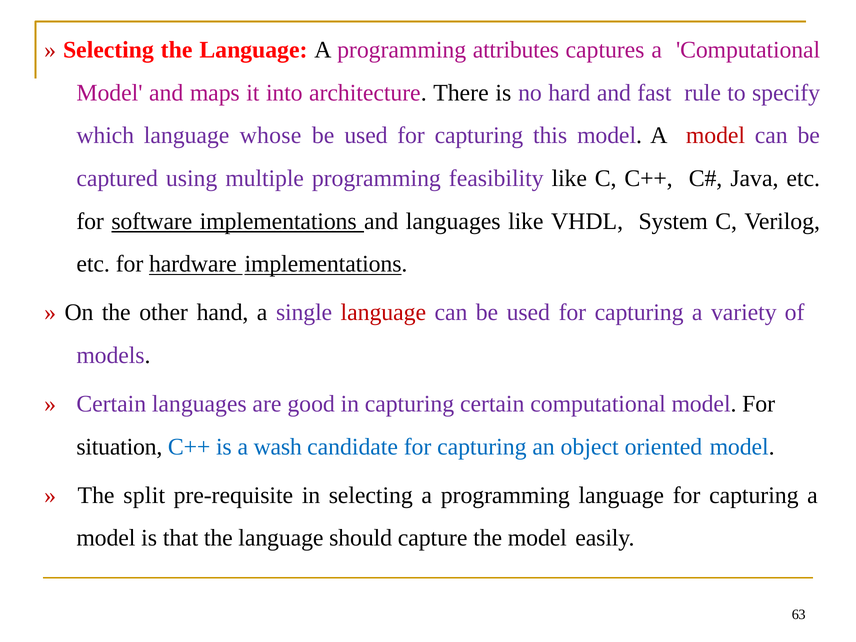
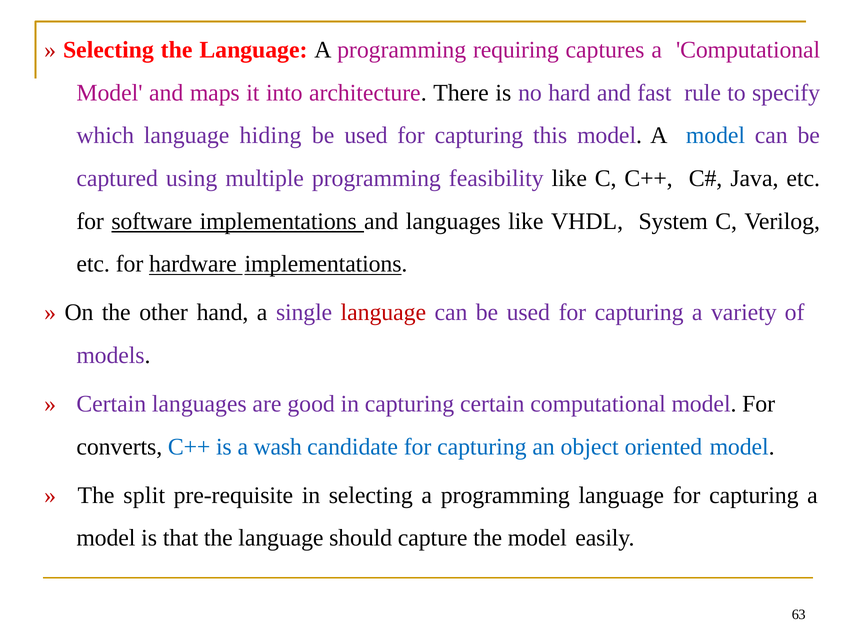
attributes: attributes -> requiring
whose: whose -> hiding
model at (715, 136) colour: red -> blue
situation: situation -> converts
